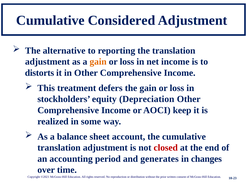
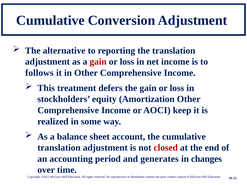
Considered: Considered -> Conversion
gain at (98, 62) colour: orange -> red
distorts: distorts -> follows
Depreciation: Depreciation -> Amortization
